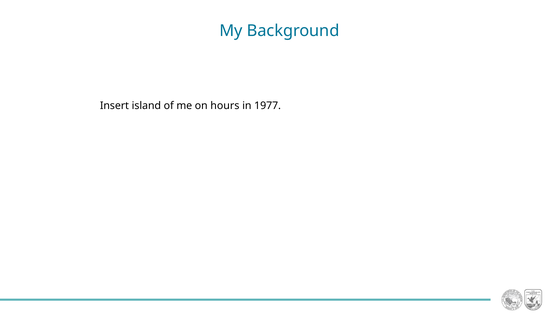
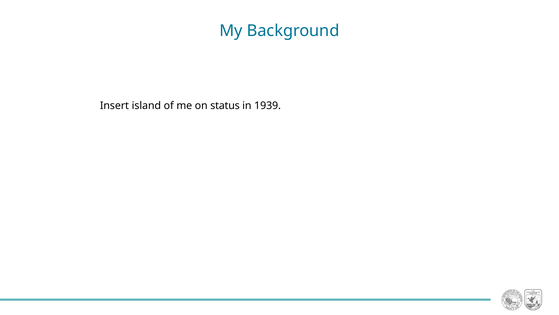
hours: hours -> status
1977: 1977 -> 1939
